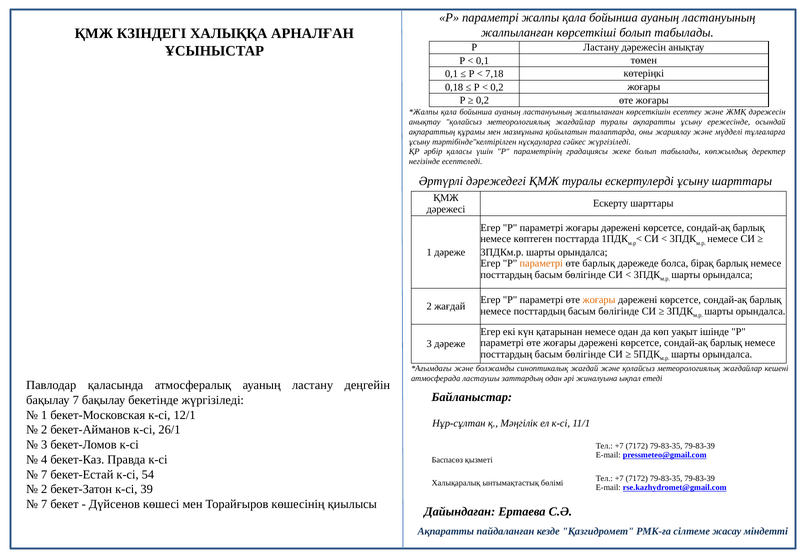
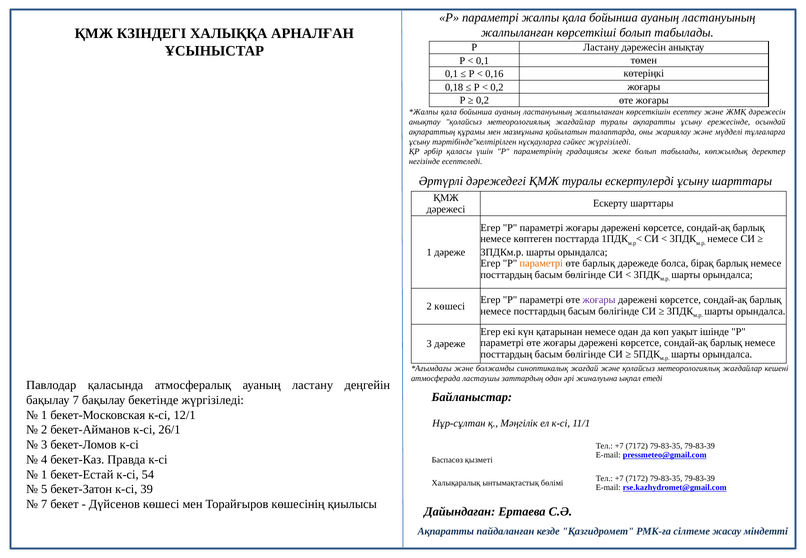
7,18: 7,18 -> 0,16
жоғары at (599, 300) colour: orange -> purple
2 жағдай: жағдай -> көшесі
7 at (44, 474): 7 -> 1
2 at (44, 489): 2 -> 5
